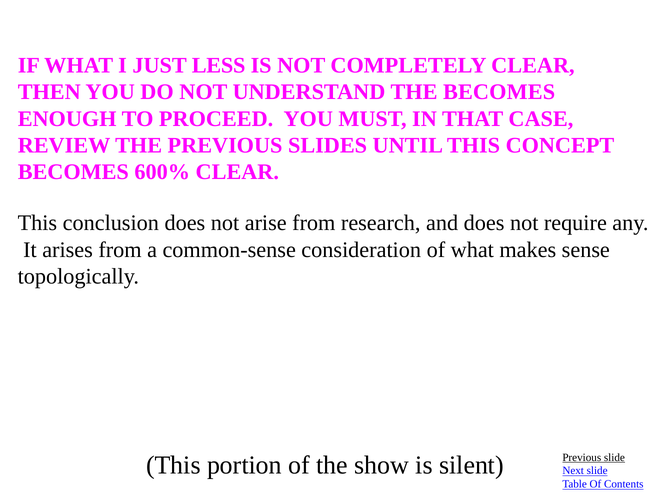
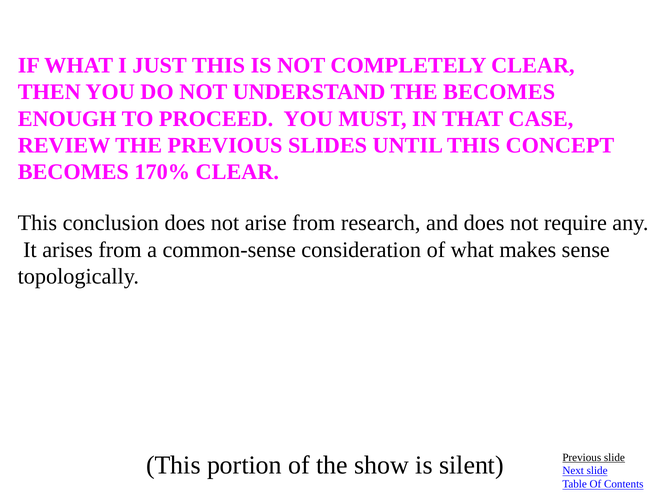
JUST LESS: LESS -> THIS
600%: 600% -> 170%
